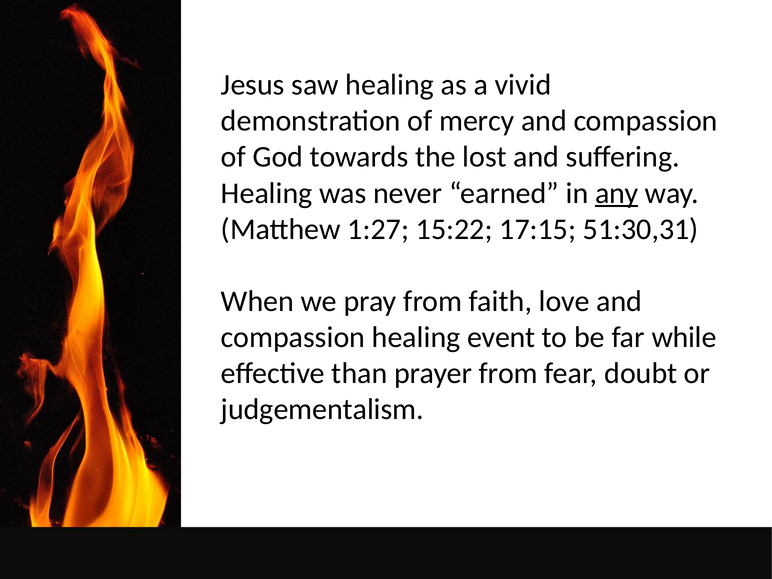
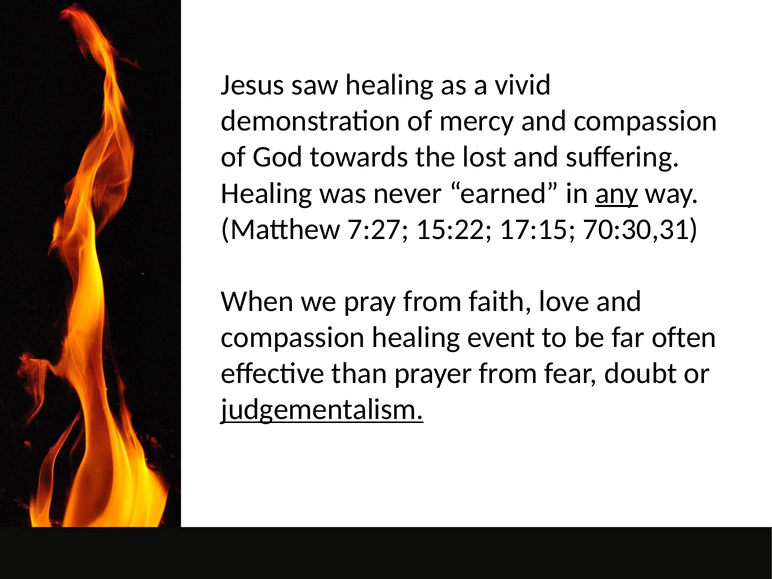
1:27: 1:27 -> 7:27
51:30,31: 51:30,31 -> 70:30,31
while: while -> often
judgementalism underline: none -> present
